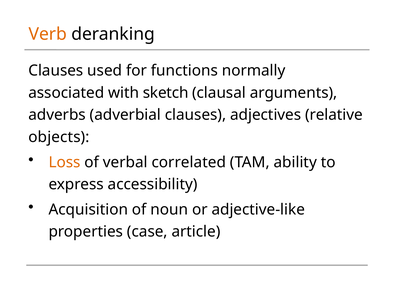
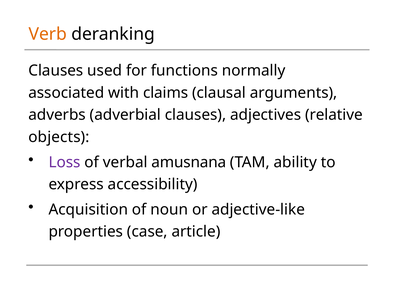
sketch: sketch -> claims
Loss colour: orange -> purple
correlated: correlated -> amusnana
